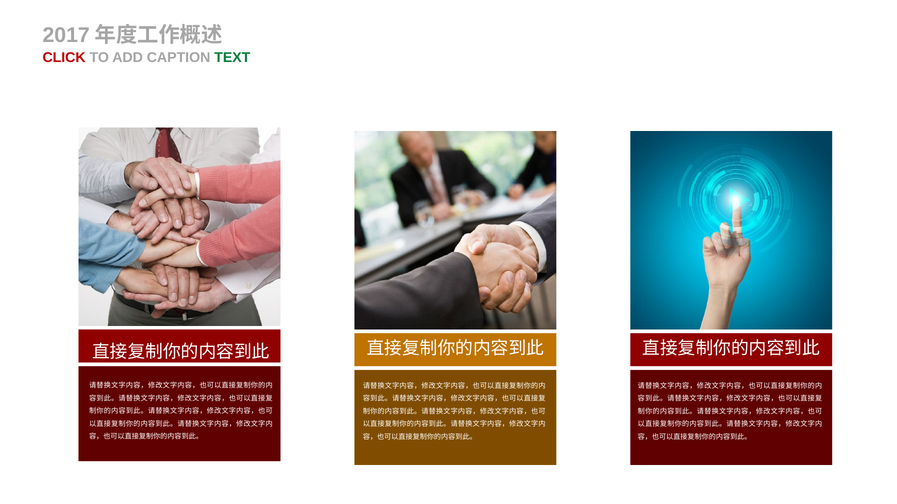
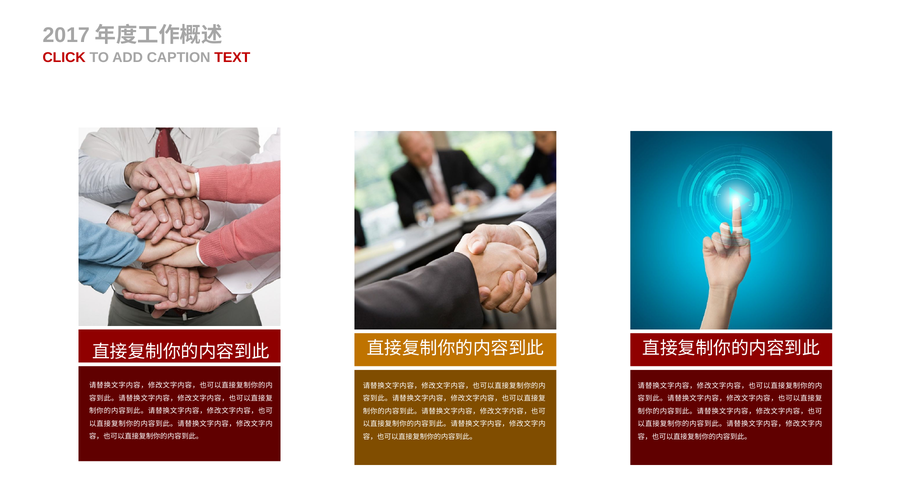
TEXT colour: green -> red
